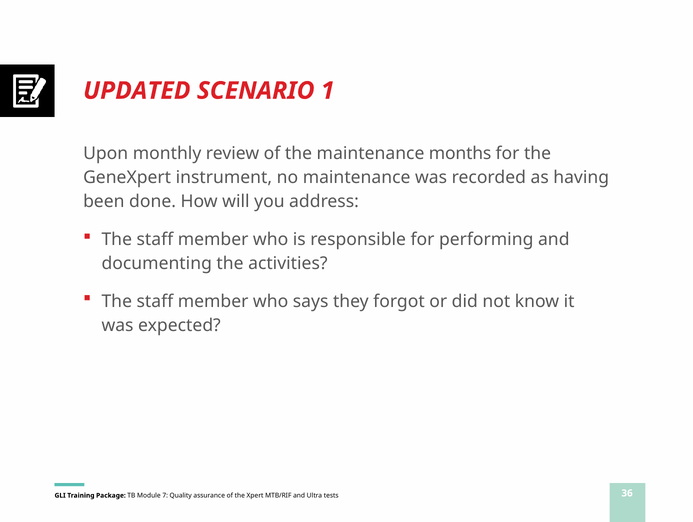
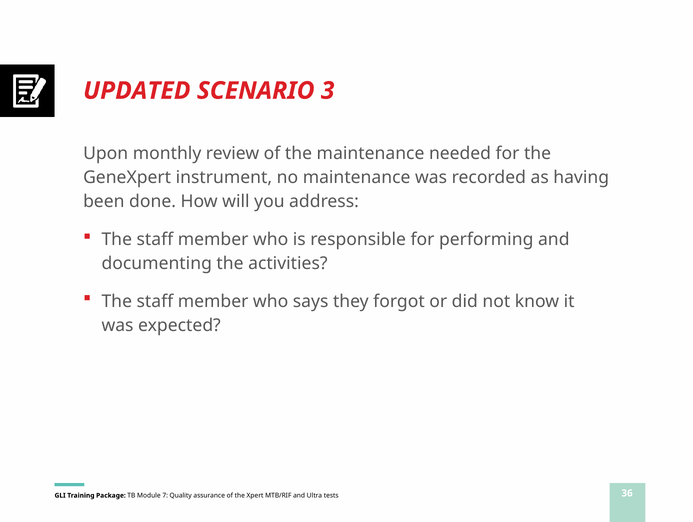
1: 1 -> 3
months: months -> needed
